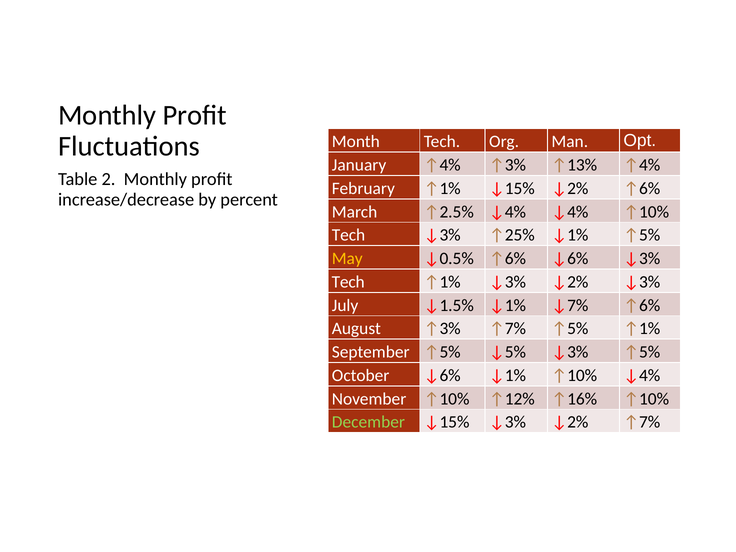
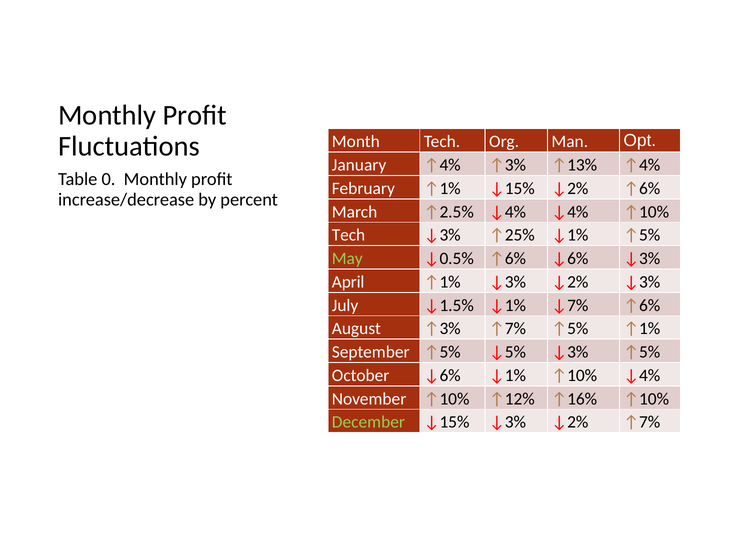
2: 2 -> 0
May colour: yellow -> light green
Tech at (348, 282): Tech -> April
